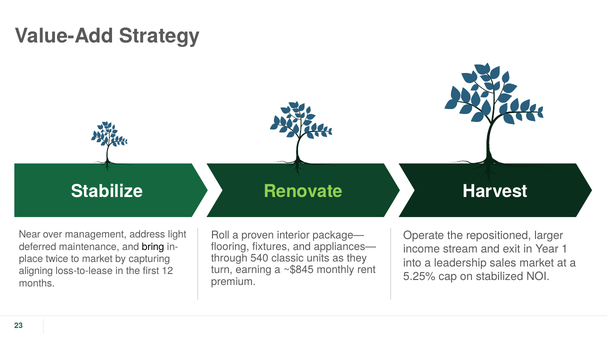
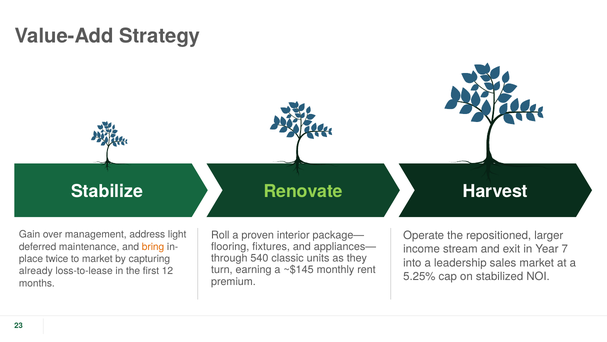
Near: Near -> Gain
bring colour: black -> orange
1: 1 -> 7
~$845: ~$845 -> ~$145
aligning: aligning -> already
